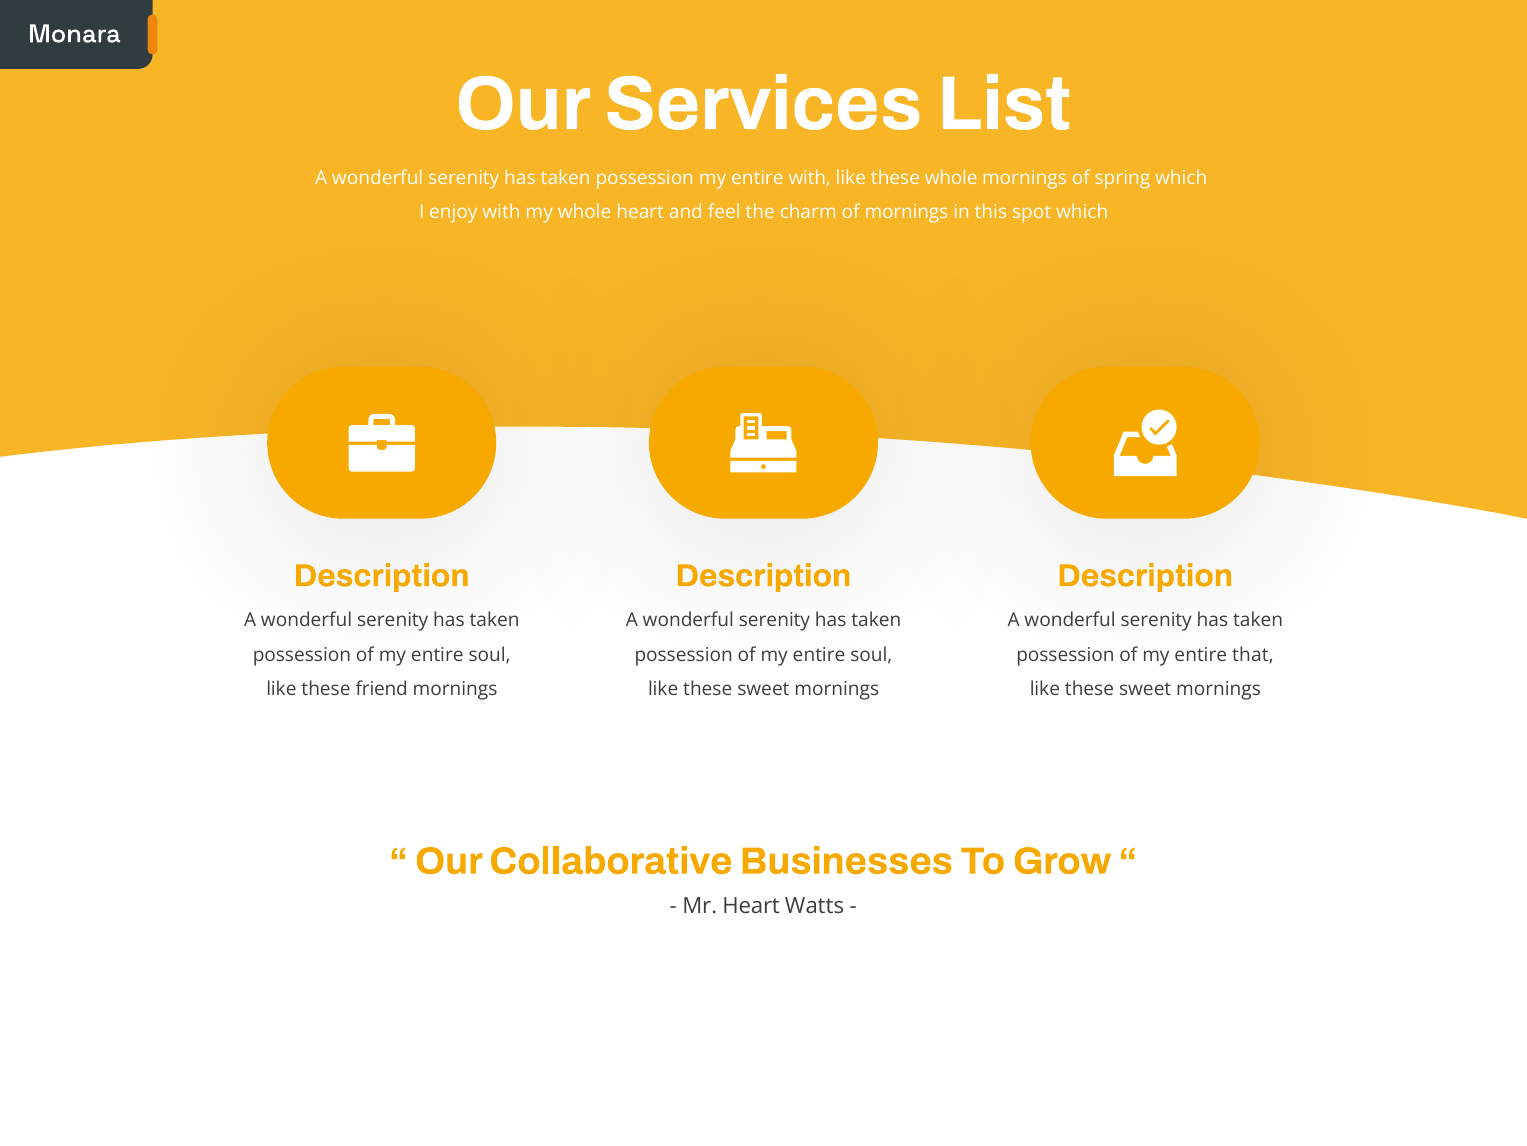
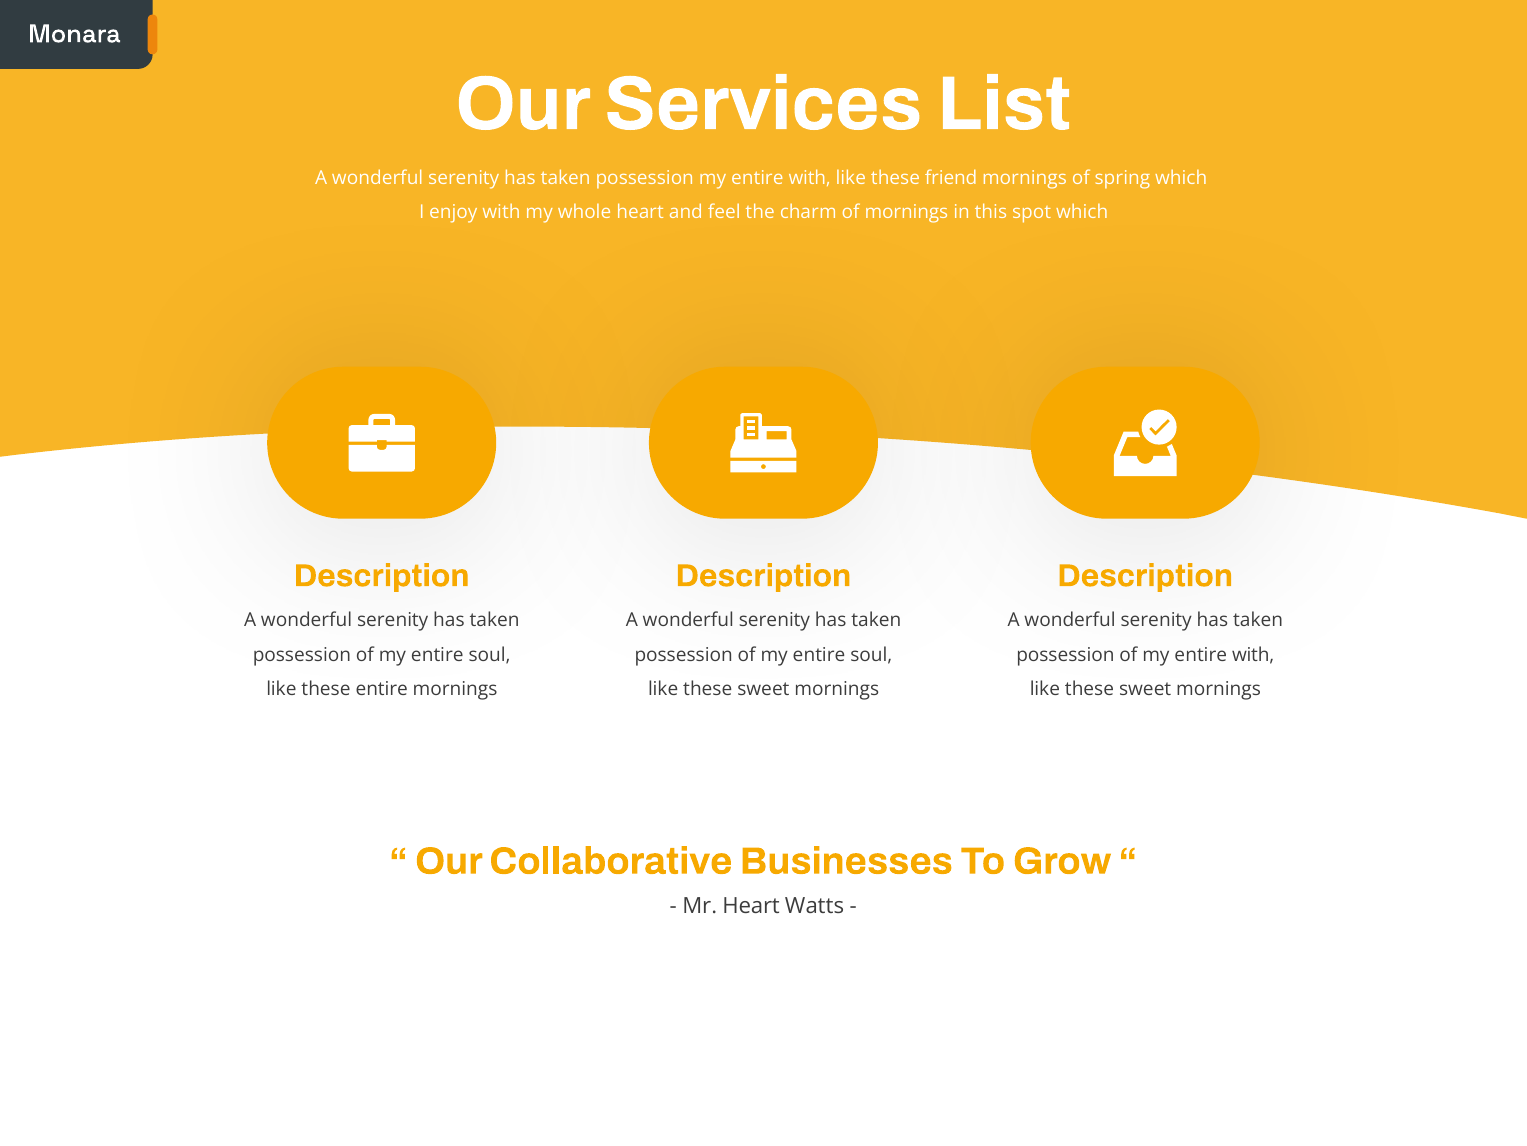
these whole: whole -> friend
of my entire that: that -> with
these friend: friend -> entire
